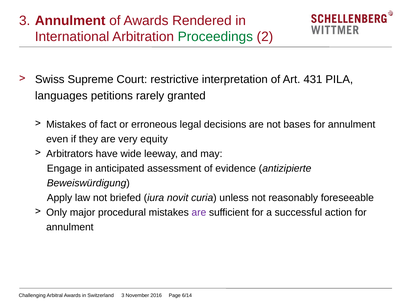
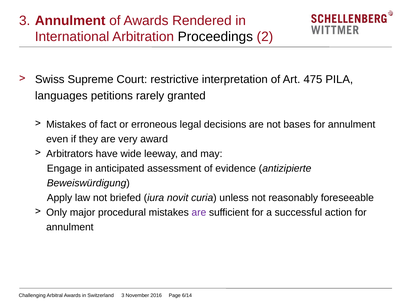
Proceedings colour: green -> black
431: 431 -> 475
equity: equity -> award
